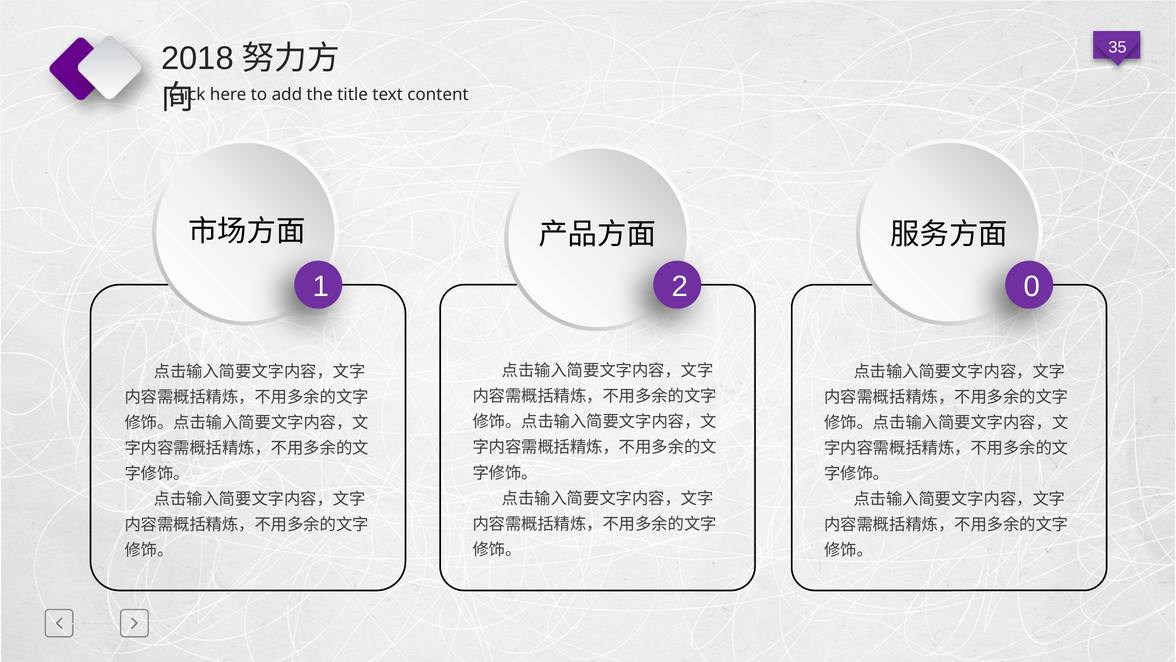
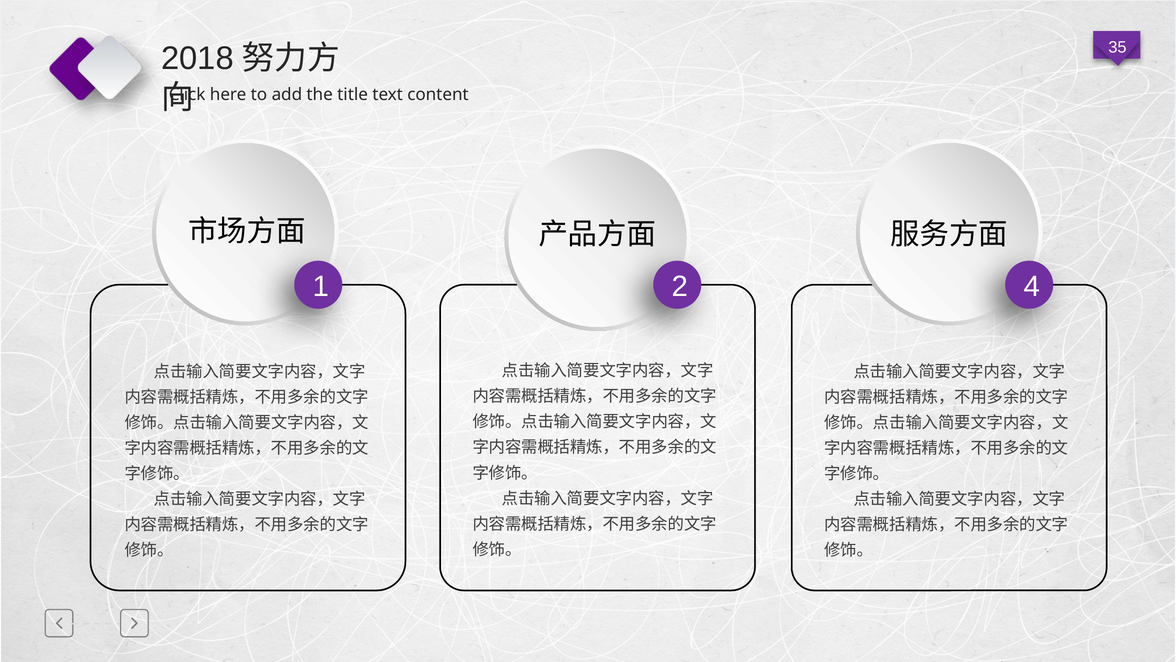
0: 0 -> 4
